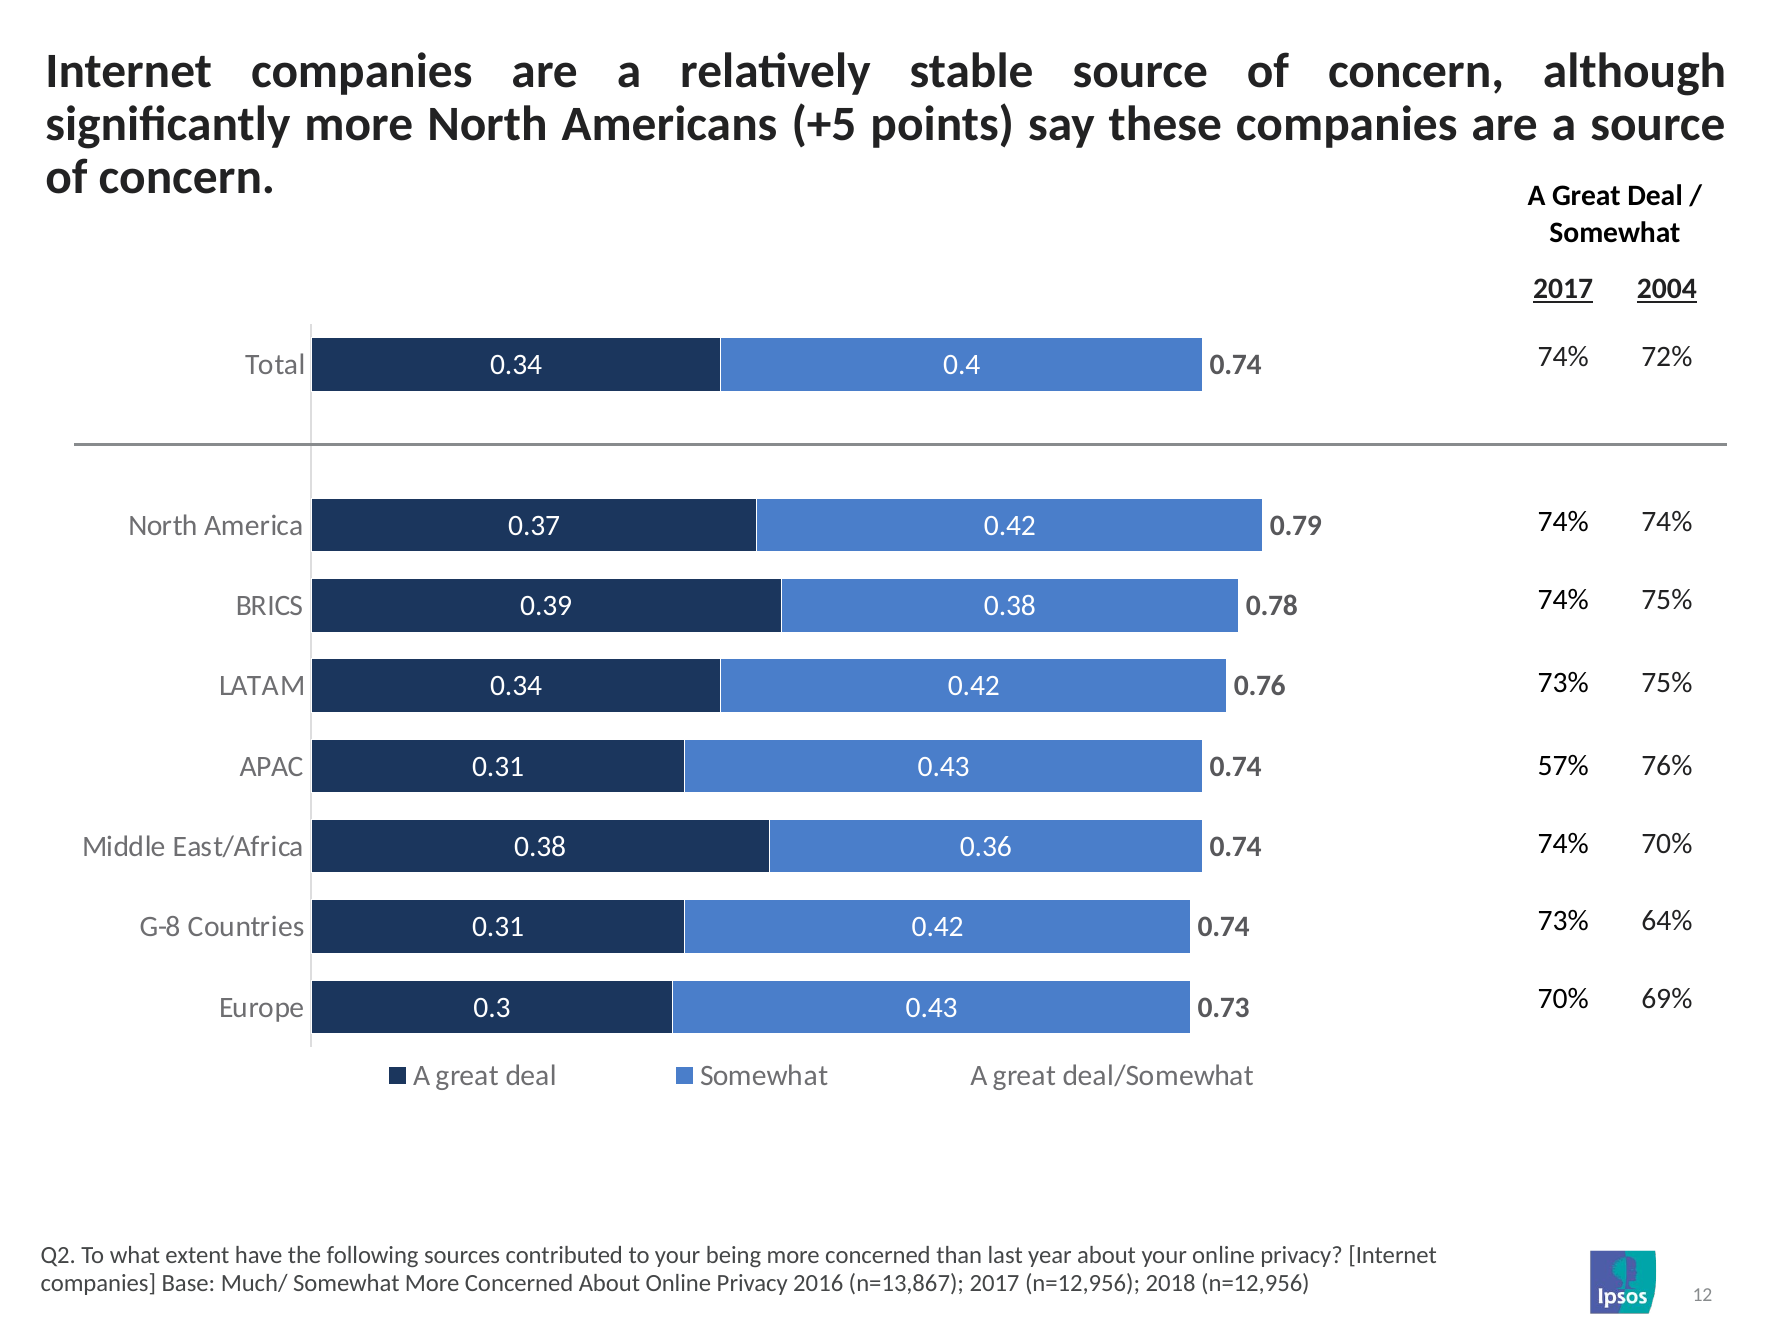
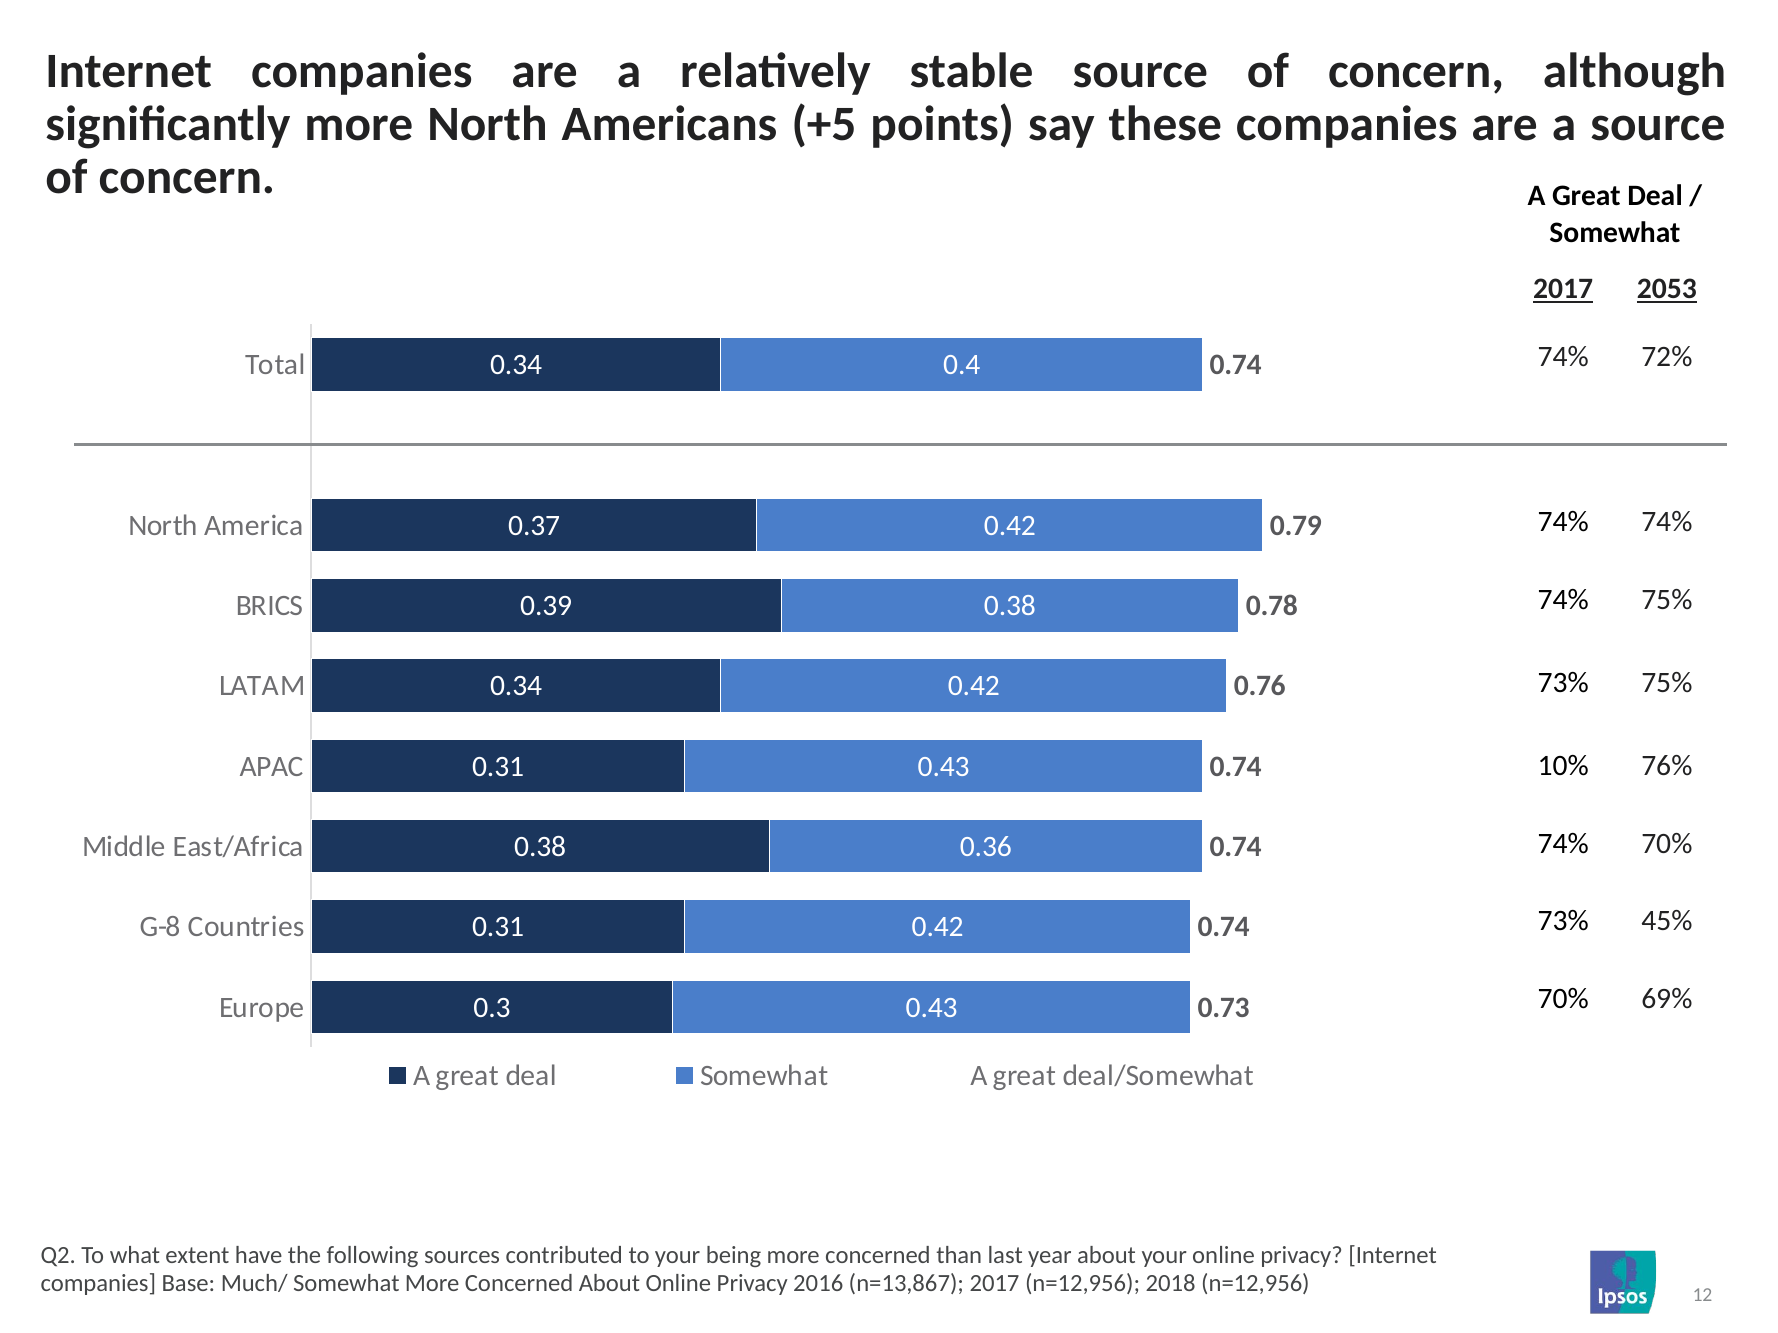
2004: 2004 -> 2053
57%: 57% -> 10%
64%: 64% -> 45%
